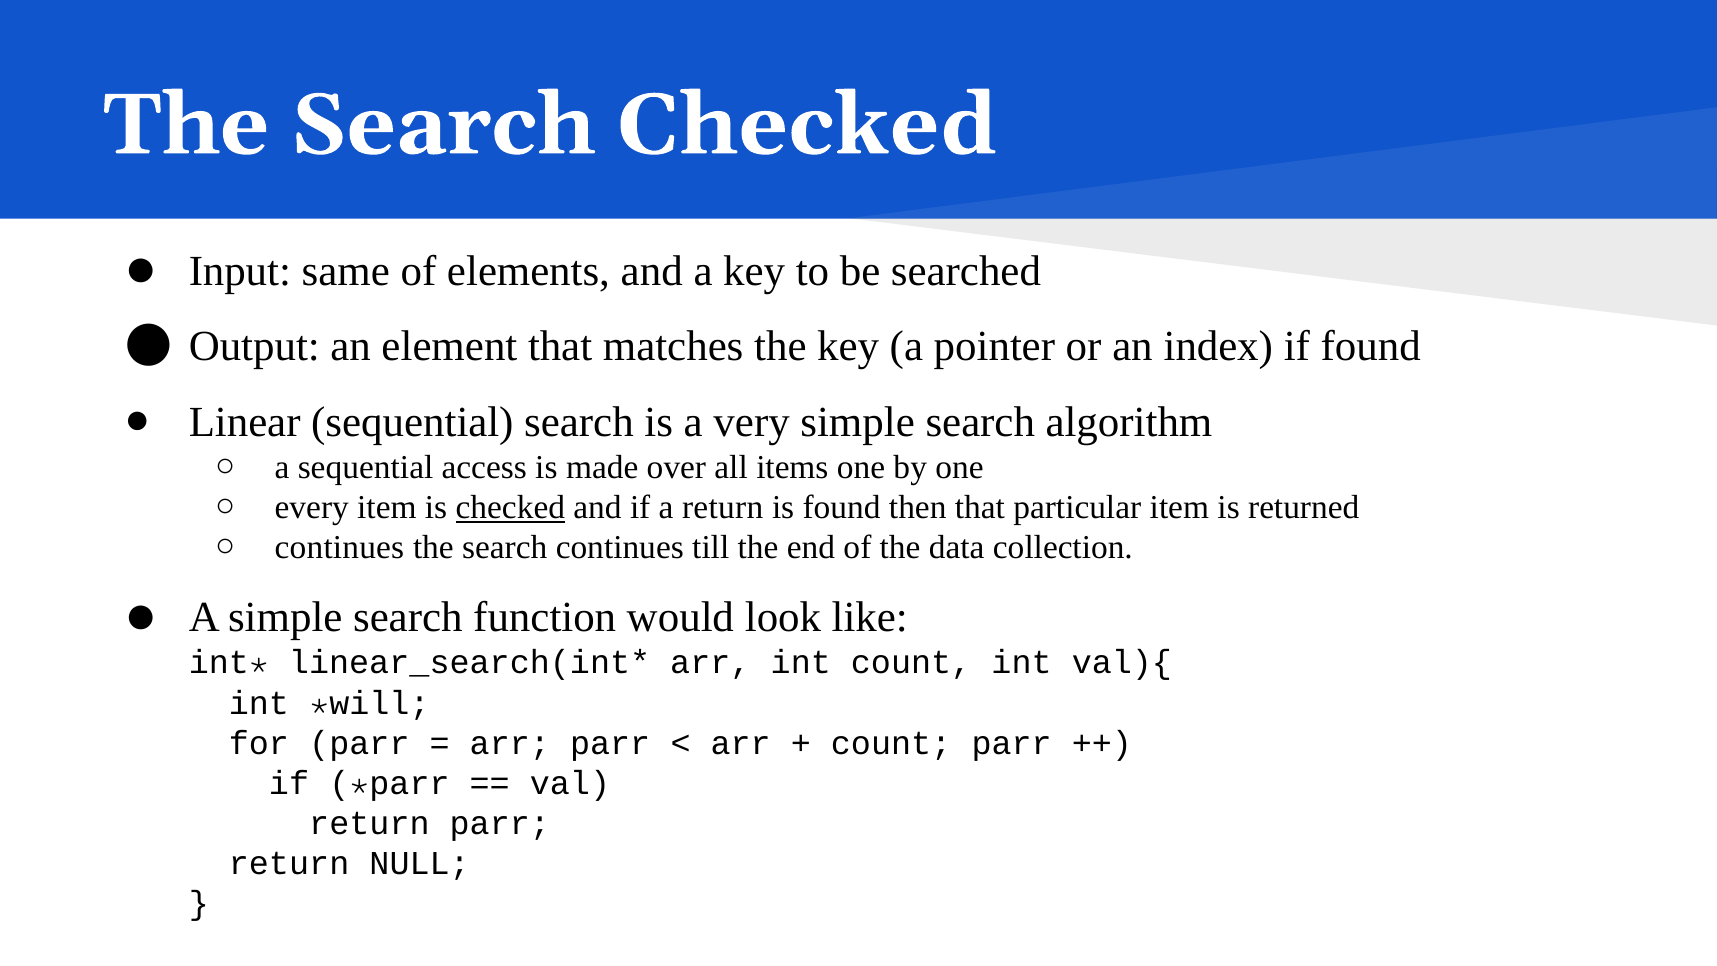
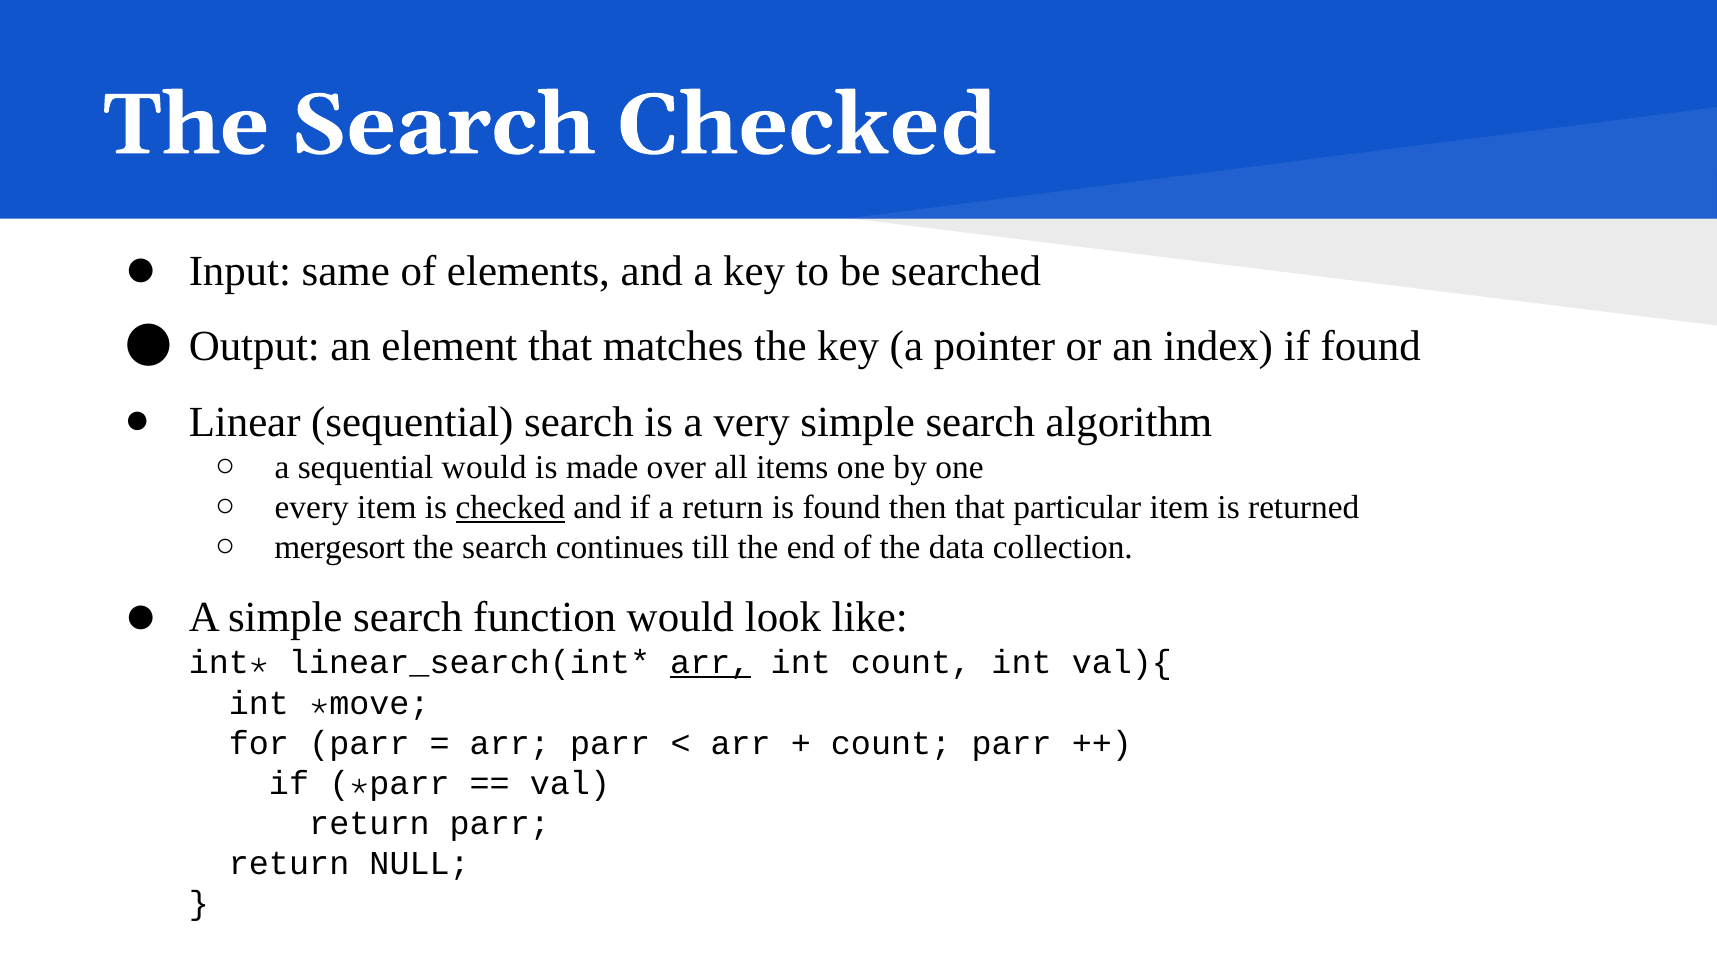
sequential access: access -> would
continues at (339, 547): continues -> mergesort
arr at (710, 663) underline: none -> present
will: will -> move
